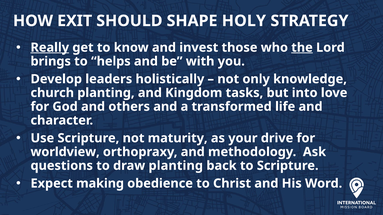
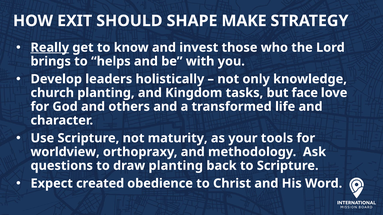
HOLY: HOLY -> MAKE
the underline: present -> none
into: into -> face
drive: drive -> tools
making: making -> created
